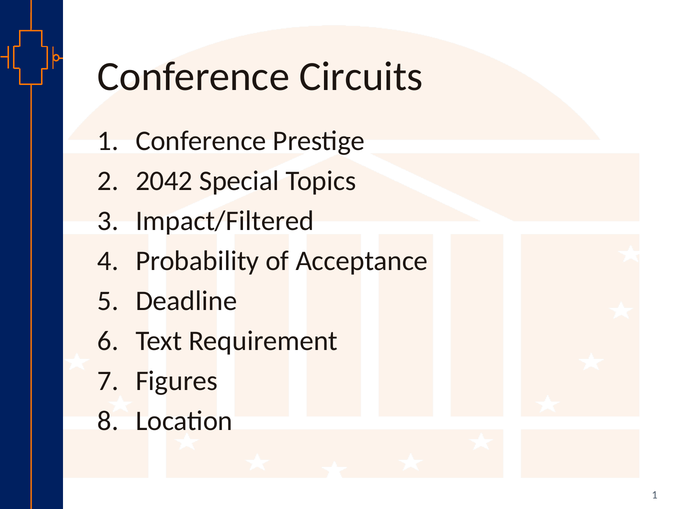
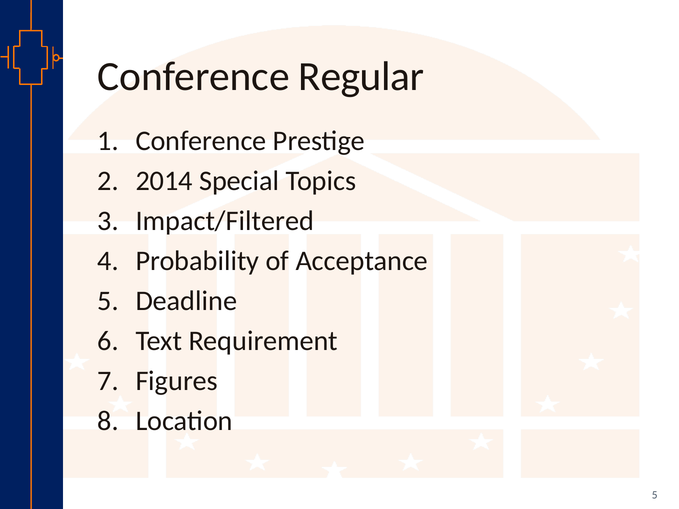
Circuits: Circuits -> Regular
2042: 2042 -> 2014
1 at (655, 495): 1 -> 5
